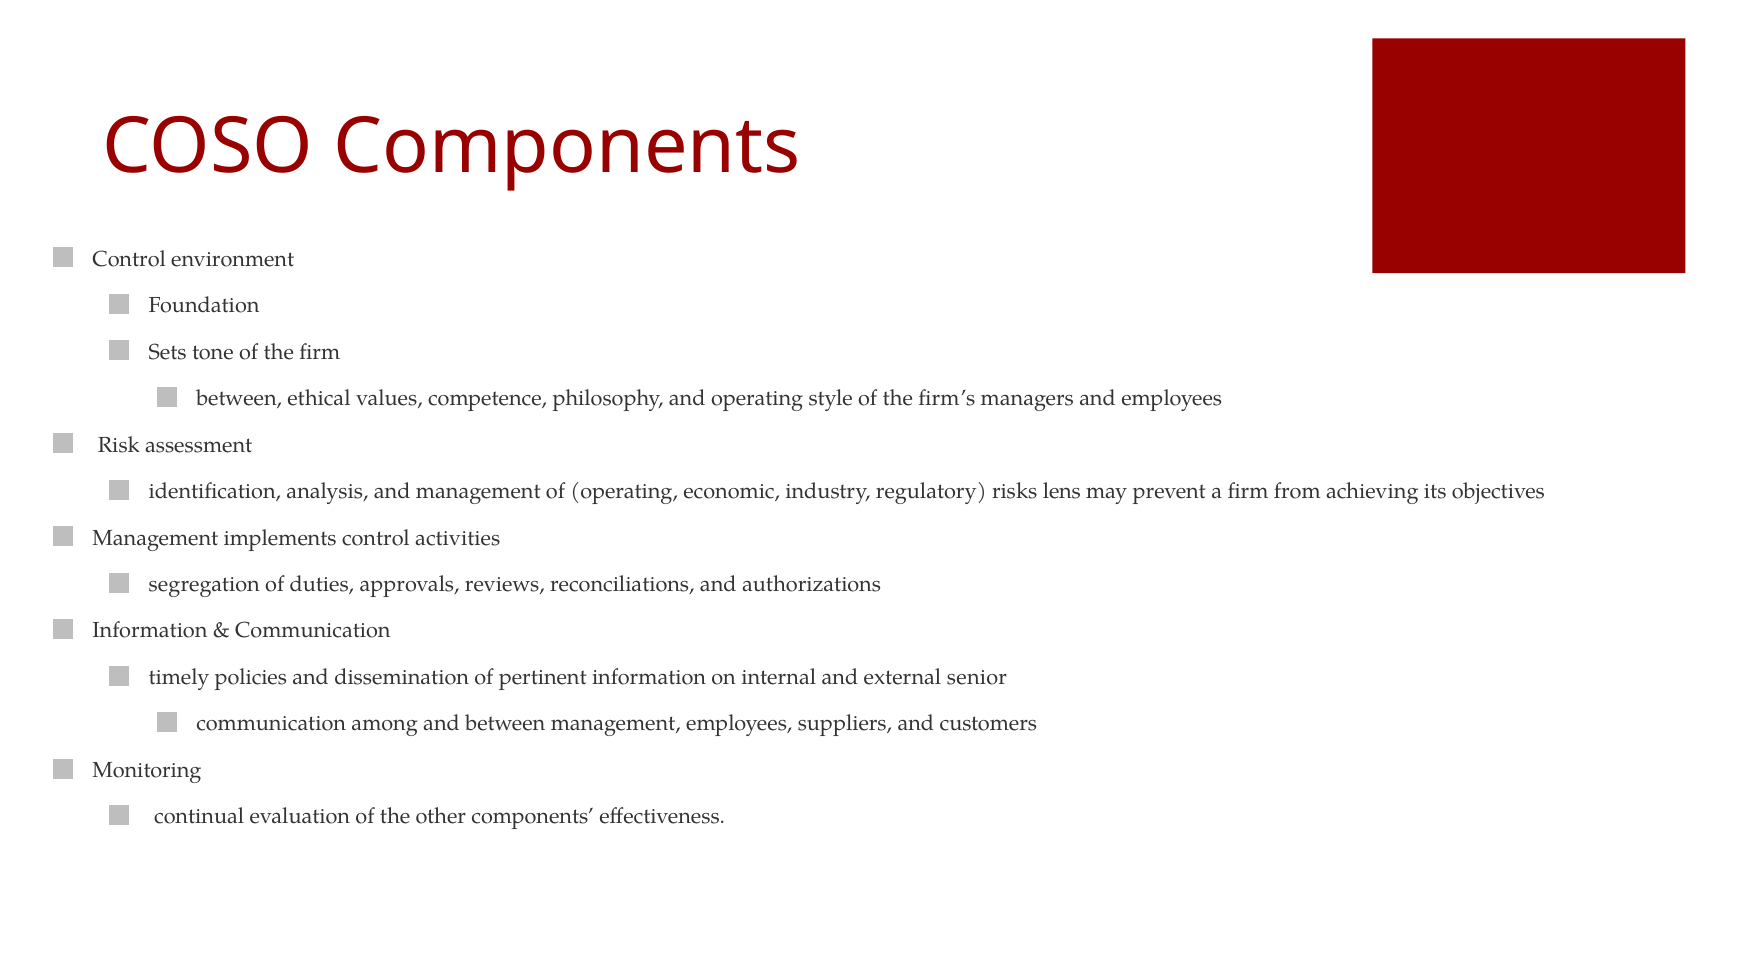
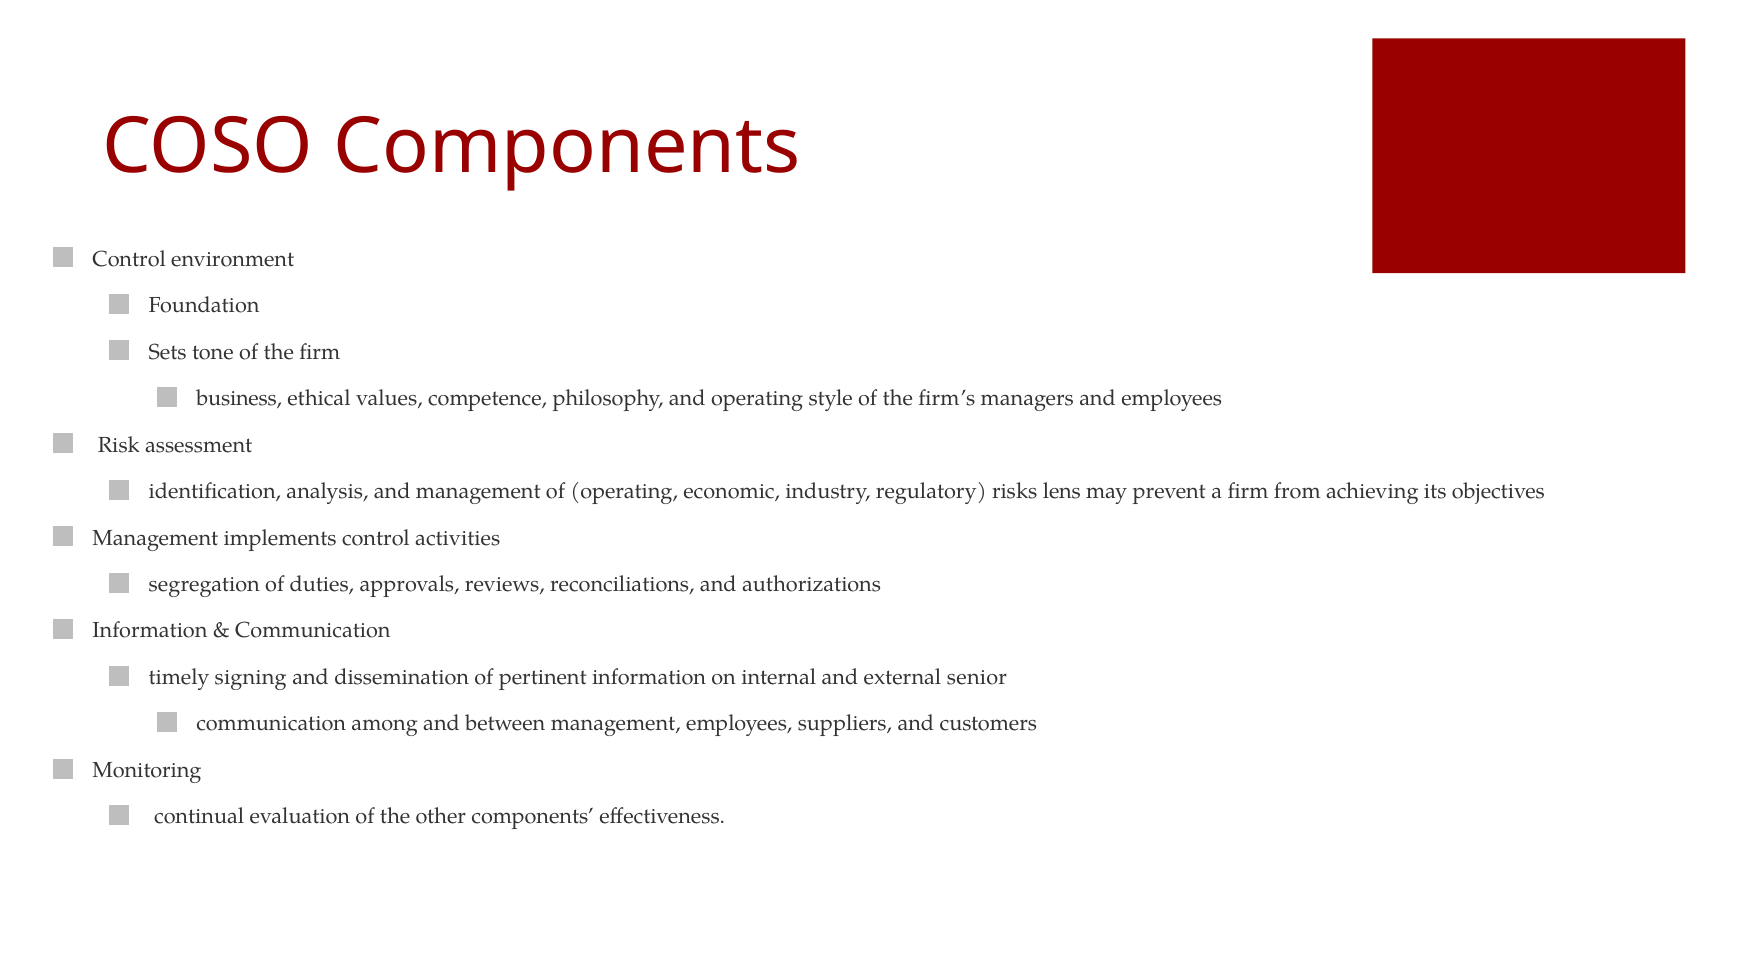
between at (239, 398): between -> business
policies: policies -> signing
